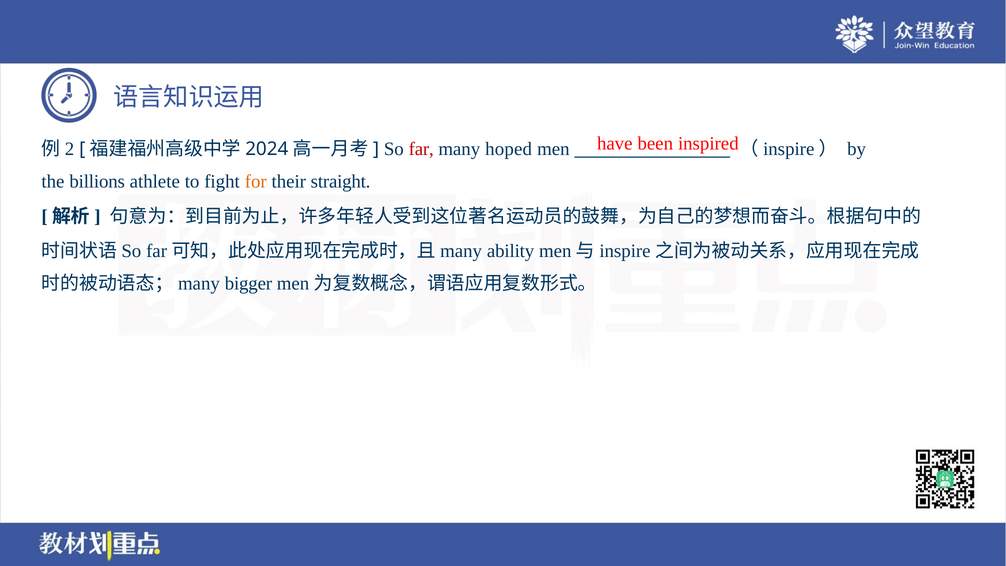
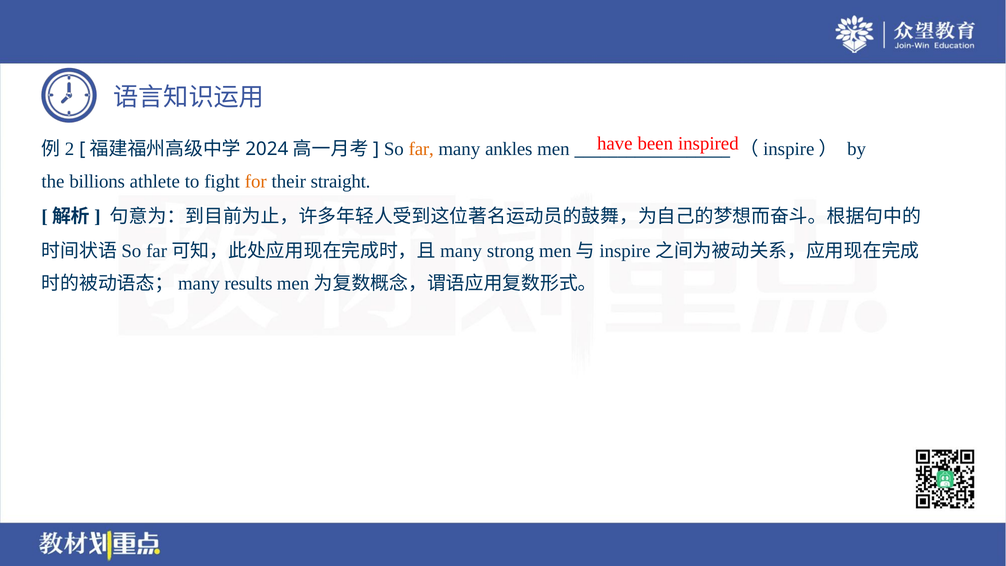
far colour: red -> orange
hoped: hoped -> ankles
ability: ability -> strong
bigger: bigger -> results
